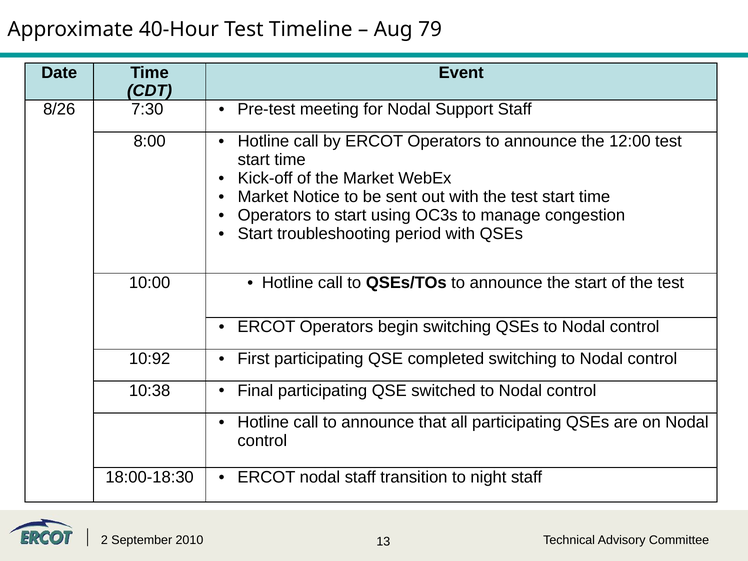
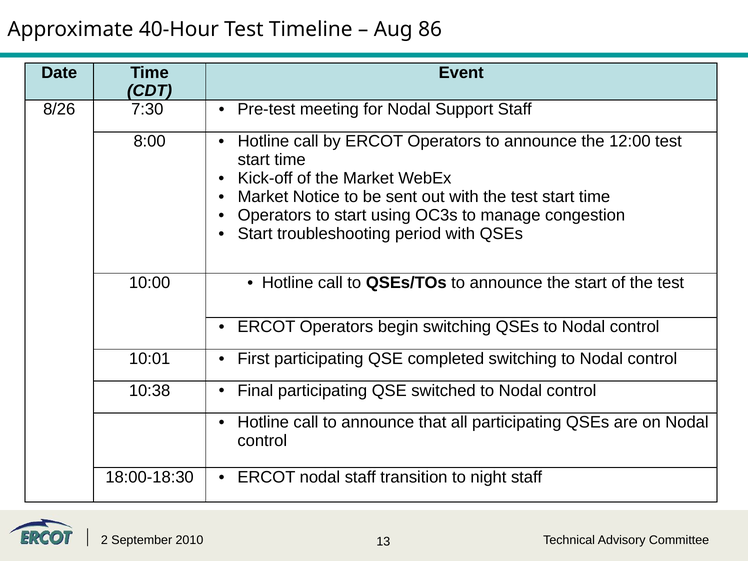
79: 79 -> 86
10:92: 10:92 -> 10:01
